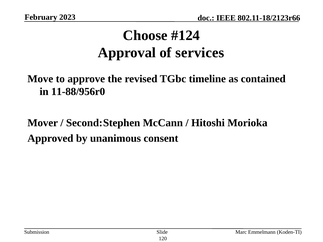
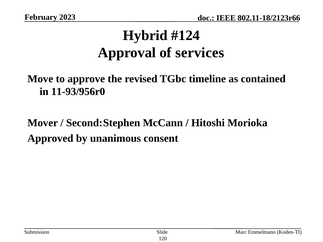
Choose: Choose -> Hybrid
11-88/956r0: 11-88/956r0 -> 11-93/956r0
